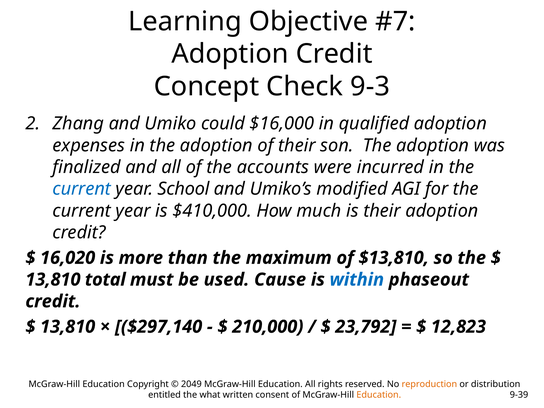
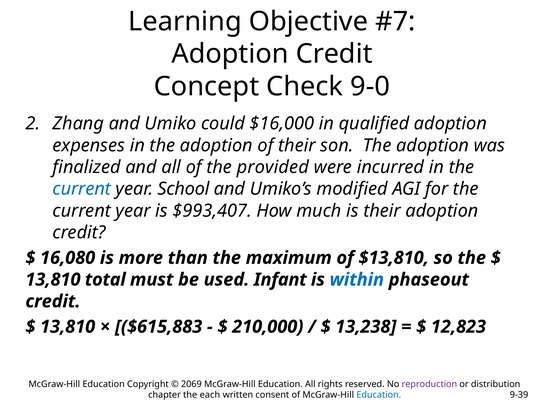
9-3: 9-3 -> 9-0
accounts: accounts -> provided
$410,000: $410,000 -> $993,407
16,020: 16,020 -> 16,080
Cause: Cause -> Infant
$297,140: $297,140 -> $615,883
23,792: 23,792 -> 13,238
2049: 2049 -> 2069
reproduction colour: orange -> purple
entitled: entitled -> chapter
what: what -> each
Education at (379, 395) colour: orange -> blue
